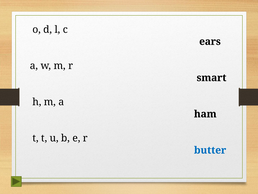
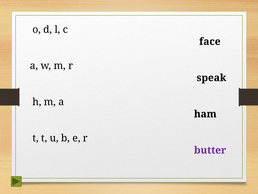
ears: ears -> face
smart: smart -> speak
butter colour: blue -> purple
